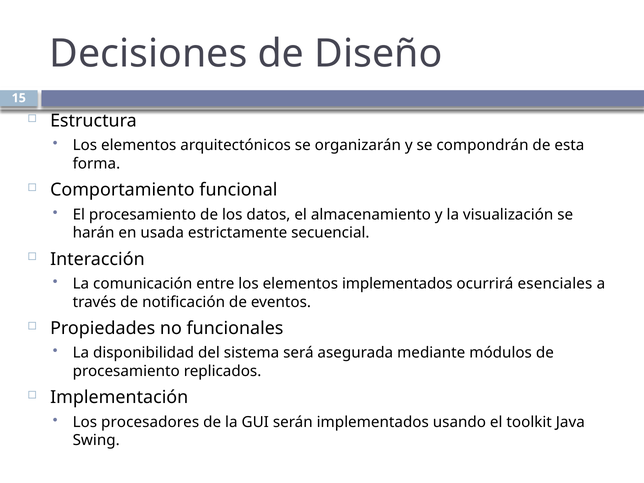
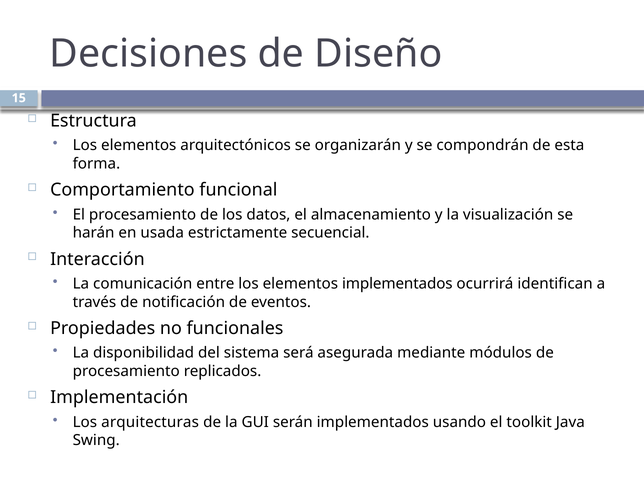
esenciales: esenciales -> identifican
procesadores: procesadores -> arquitecturas
